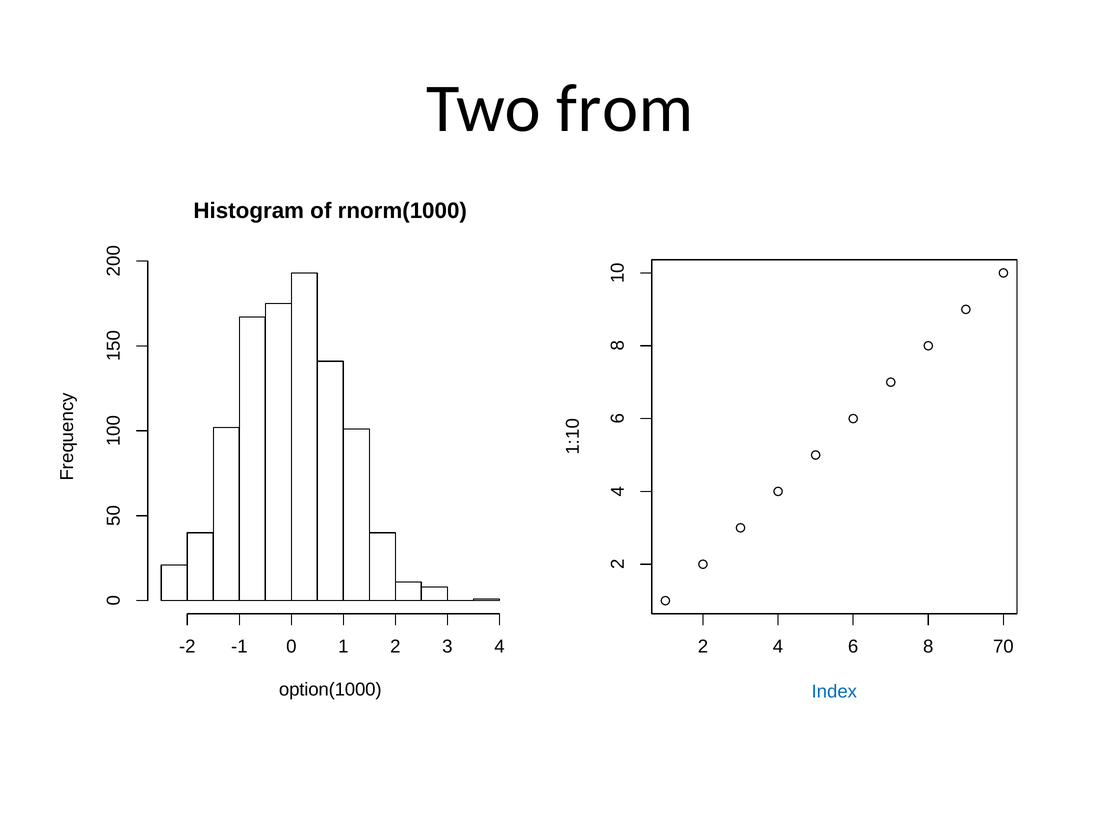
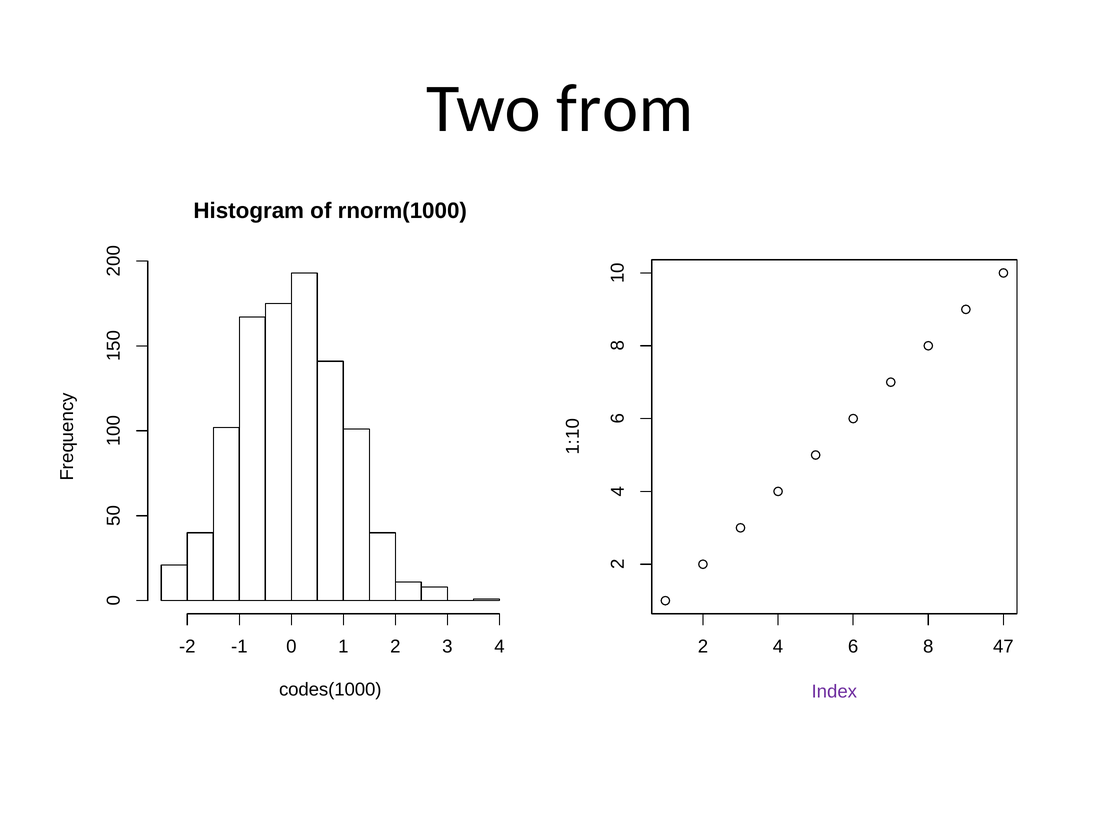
70: 70 -> 47
option(1000: option(1000 -> codes(1000
Index colour: blue -> purple
